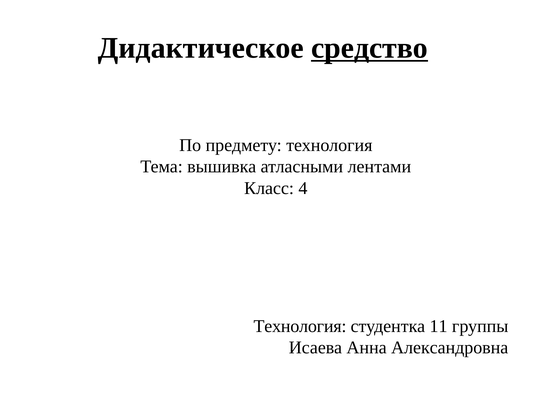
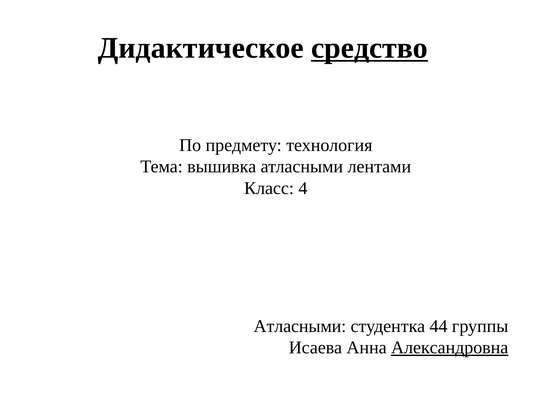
Технология at (300, 326): Технология -> Атласными
11: 11 -> 44
Александровна underline: none -> present
